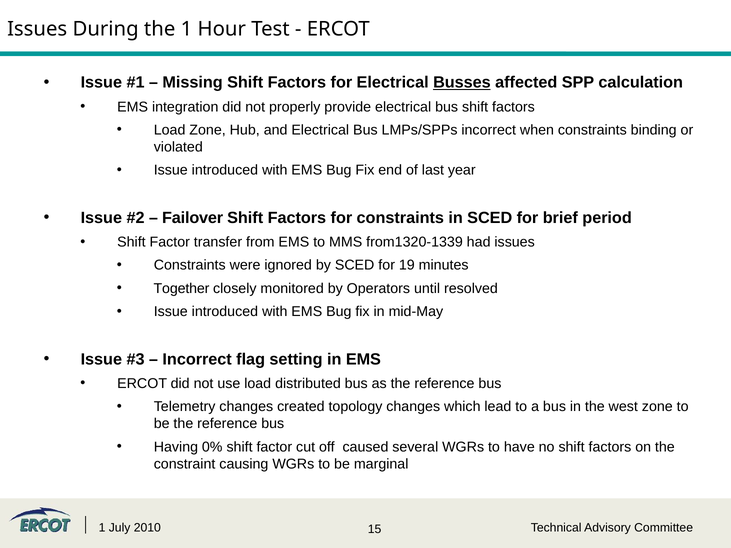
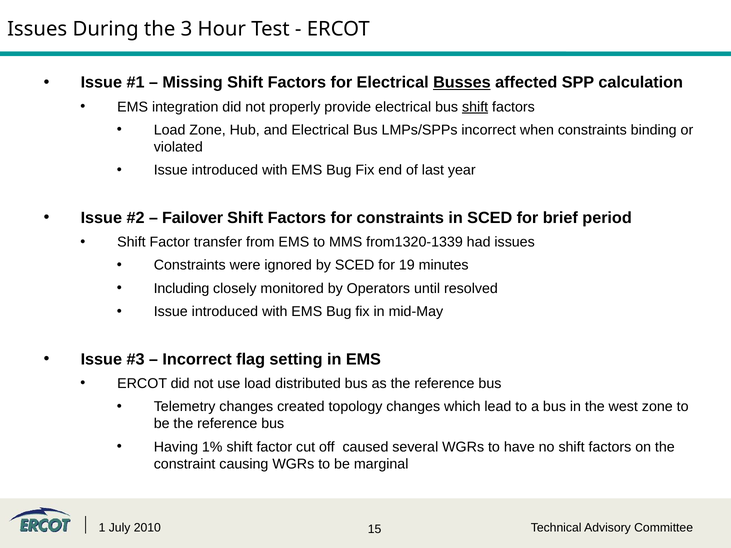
the 1: 1 -> 3
shift at (475, 107) underline: none -> present
Together: Together -> Including
0%: 0% -> 1%
